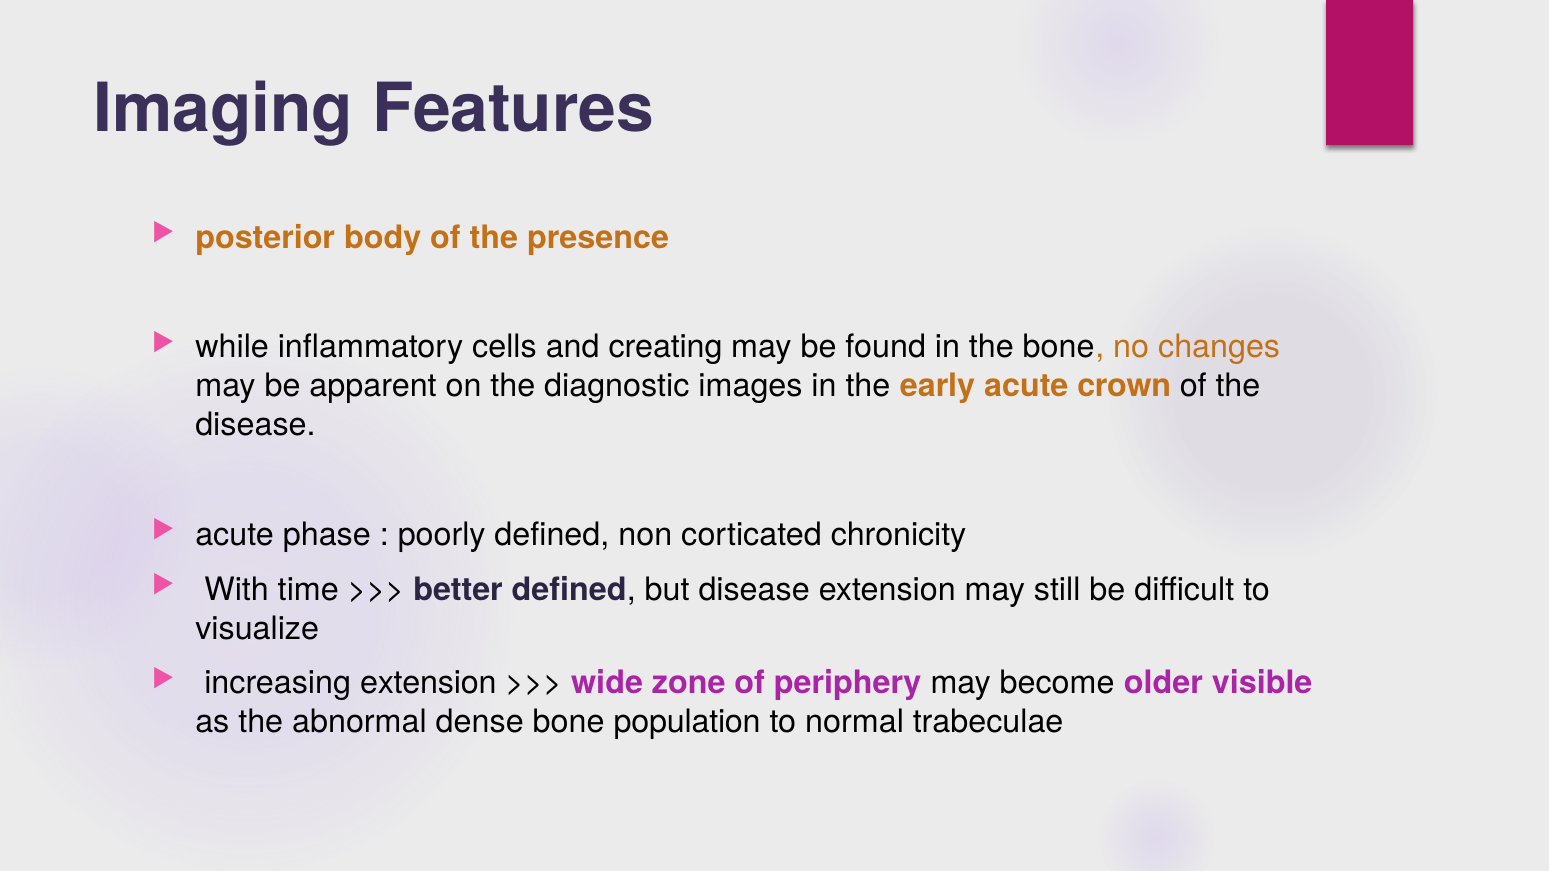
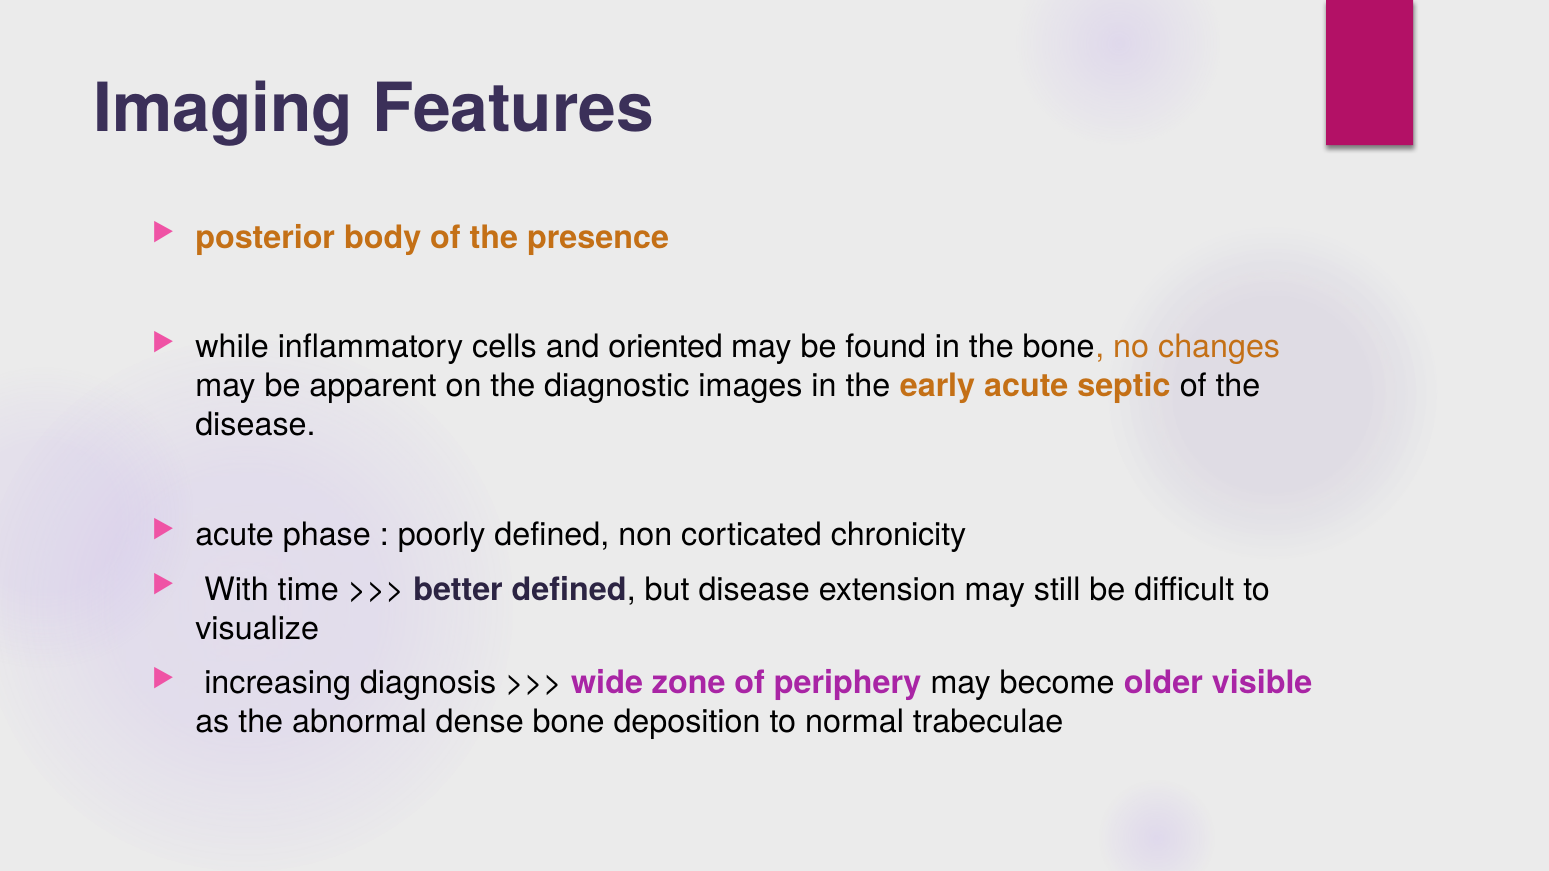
creating: creating -> oriented
crown: crown -> septic
increasing extension: extension -> diagnosis
population: population -> deposition
